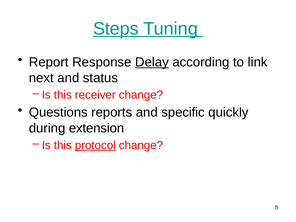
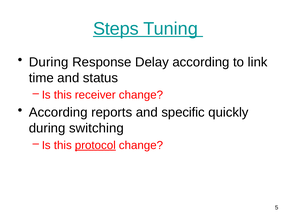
Report at (49, 62): Report -> During
Delay underline: present -> none
next: next -> time
Questions at (58, 112): Questions -> According
extension: extension -> switching
